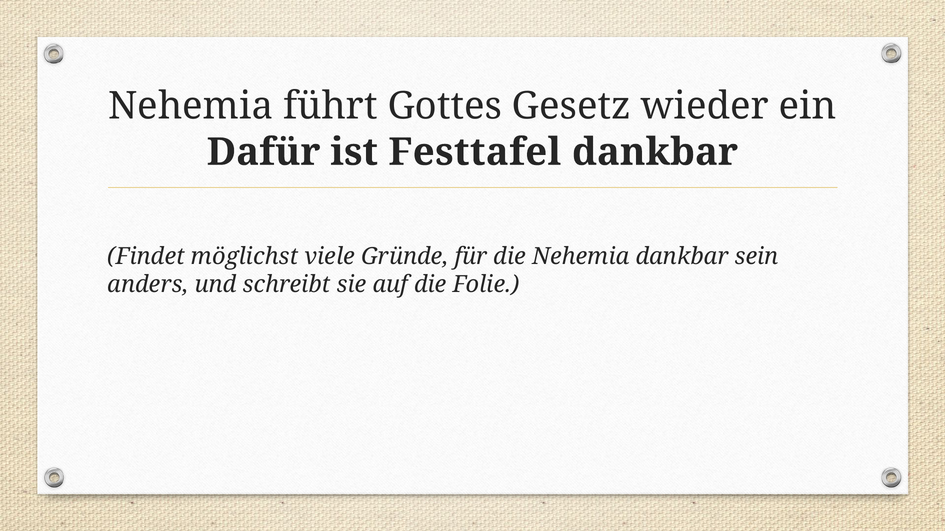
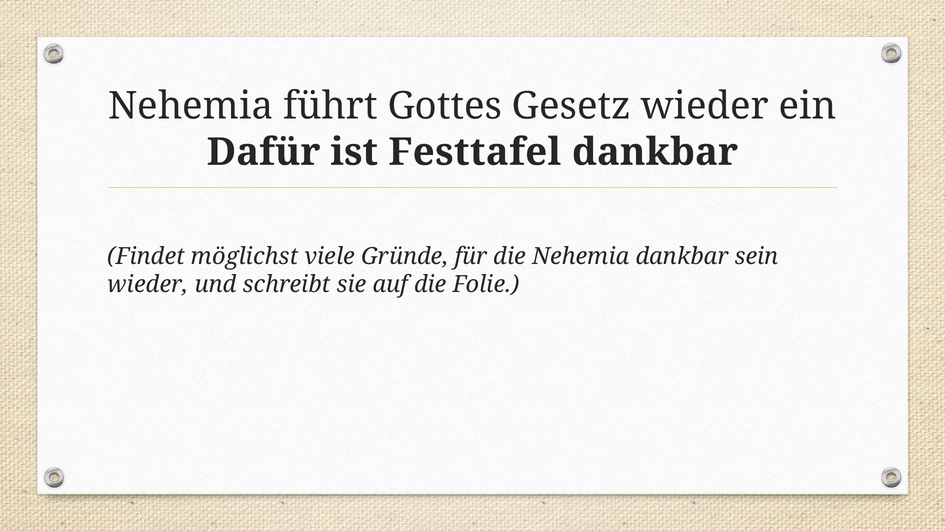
anders at (148, 285): anders -> wieder
